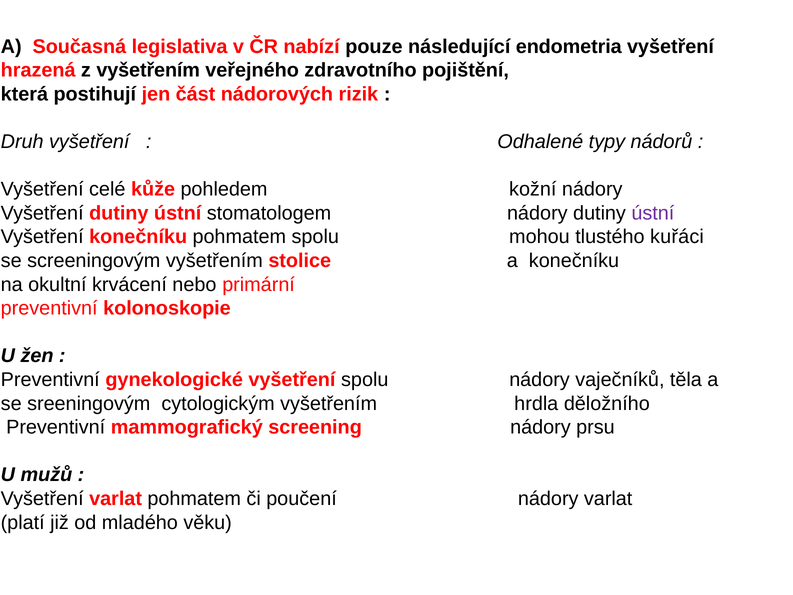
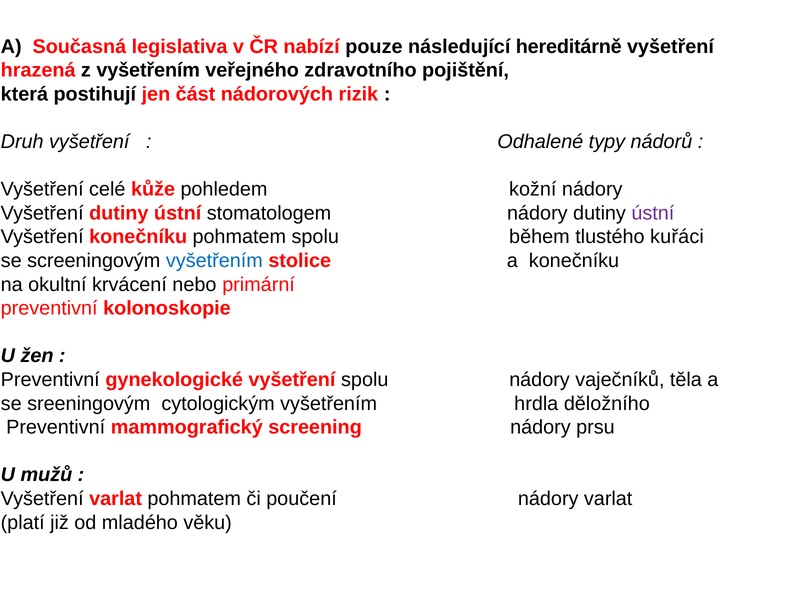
endometria: endometria -> hereditárně
mohou: mohou -> během
vyšetřením at (214, 261) colour: black -> blue
